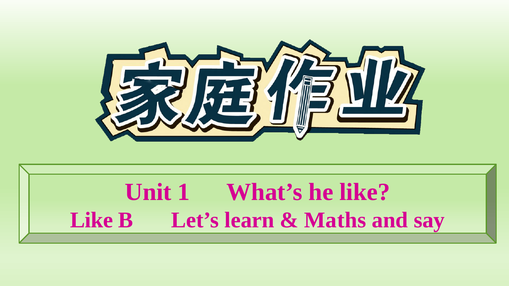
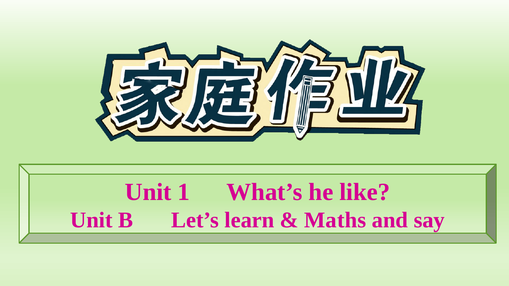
Like at (91, 220): Like -> Unit
